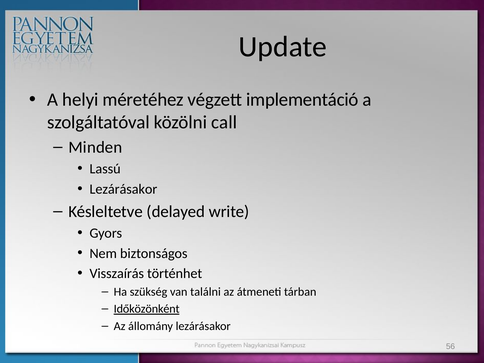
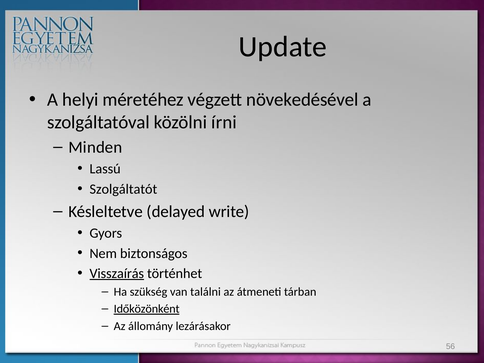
implementáció: implementáció -> növekedésével
call: call -> írni
Lezárásakor at (123, 189): Lezárásakor -> Szolgáltatót
Visszaírás underline: none -> present
